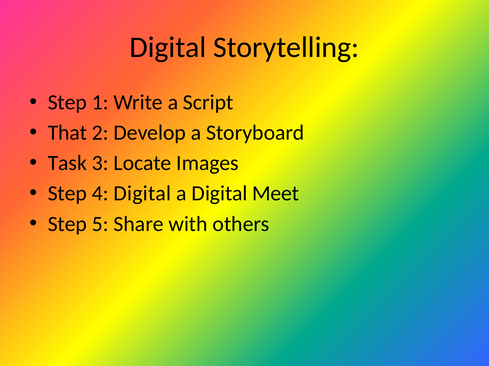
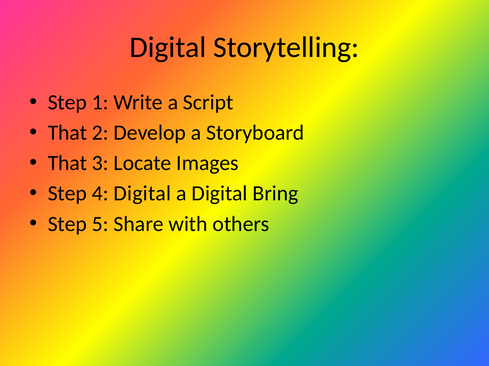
Task at (67, 163): Task -> That
Meet: Meet -> Bring
